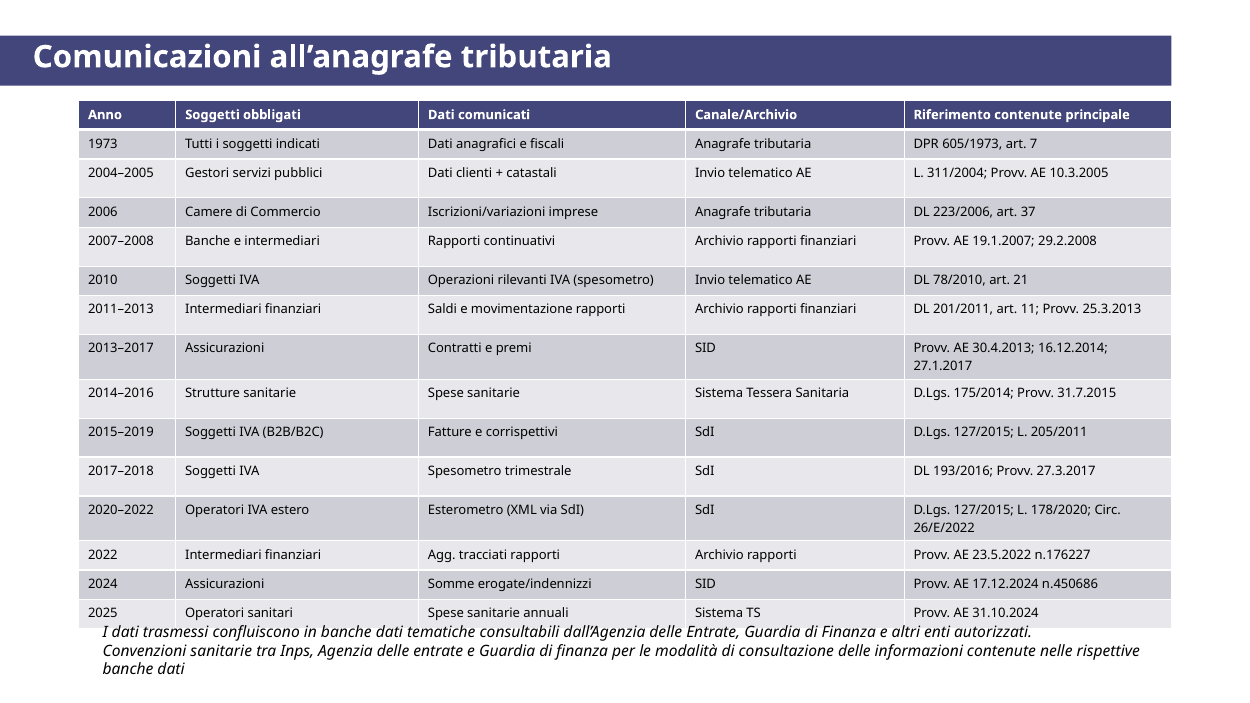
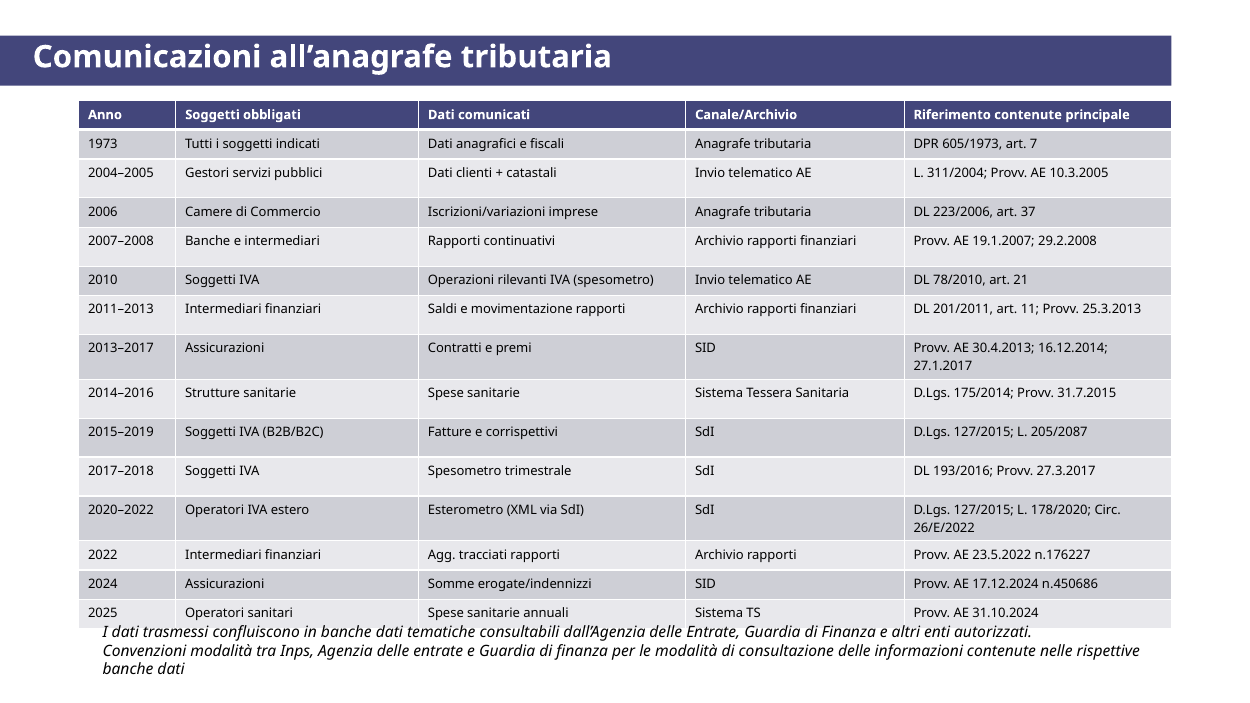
205/2011: 205/2011 -> 205/2087
Convenzioni sanitarie: sanitarie -> modalità
